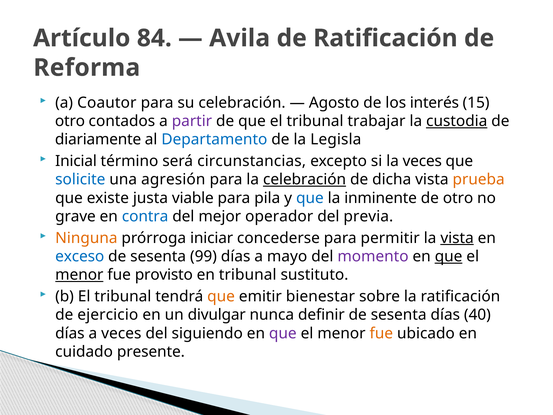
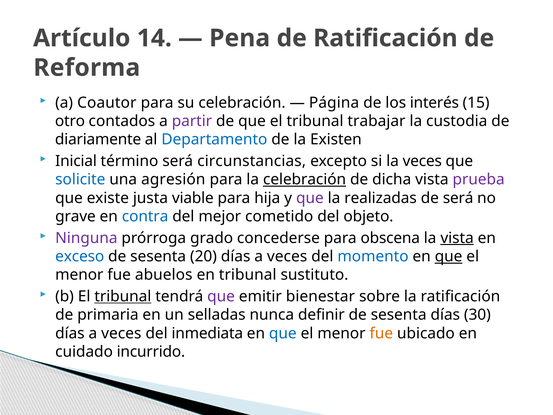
84: 84 -> 14
Avila: Avila -> Pena
Agosto: Agosto -> Página
custodia underline: present -> none
Legisla: Legisla -> Existen
prueba colour: orange -> purple
pila: pila -> hija
que at (310, 198) colour: blue -> purple
inminente: inminente -> realizadas
de otro: otro -> será
operador: operador -> cometido
previa: previa -> objeto
Ninguna colour: orange -> purple
iniciar: iniciar -> grado
permitir: permitir -> obscena
99: 99 -> 20
mayo at (287, 256): mayo -> veces
momento colour: purple -> blue
menor at (79, 275) underline: present -> none
provisto: provisto -> abuelos
tribunal at (123, 296) underline: none -> present
que at (221, 296) colour: orange -> purple
ejercicio: ejercicio -> primaria
divulgar: divulgar -> selladas
40: 40 -> 30
siguiendo: siguiendo -> inmediata
que at (283, 333) colour: purple -> blue
presente: presente -> incurrido
